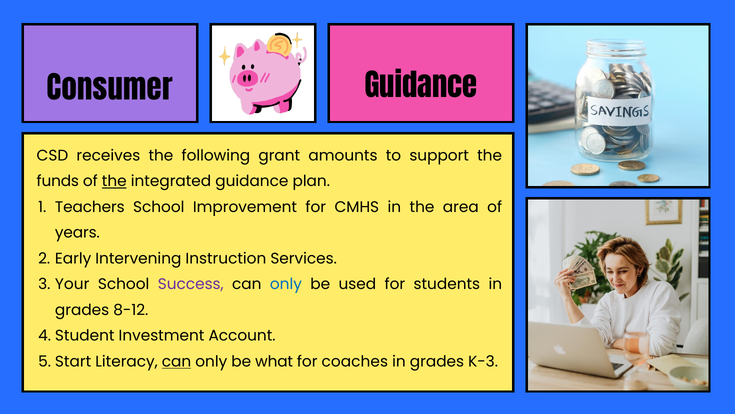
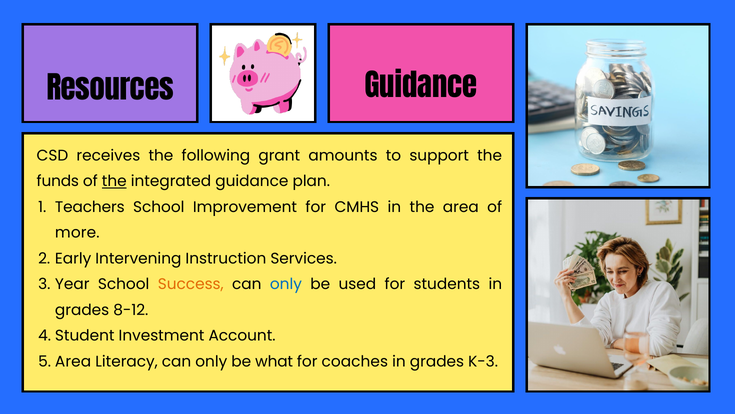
Consumer: Consumer -> Resources
years: years -> more
Your: Your -> Year
Success colour: purple -> orange
Start at (73, 361): Start -> Area
can at (177, 361) underline: present -> none
